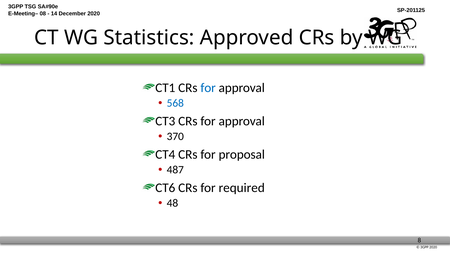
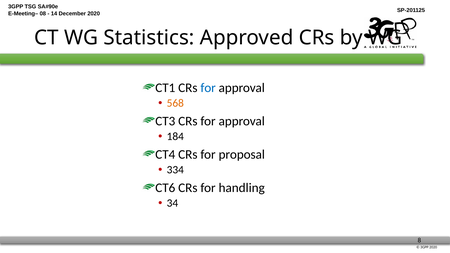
568 colour: blue -> orange
370: 370 -> 184
487: 487 -> 334
required: required -> handling
48: 48 -> 34
